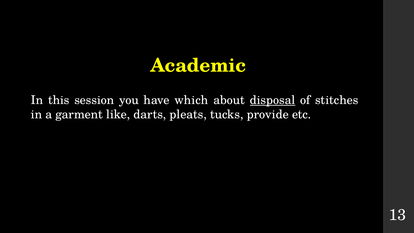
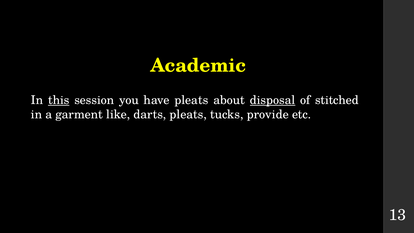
this underline: none -> present
have which: which -> pleats
stitches: stitches -> stitched
